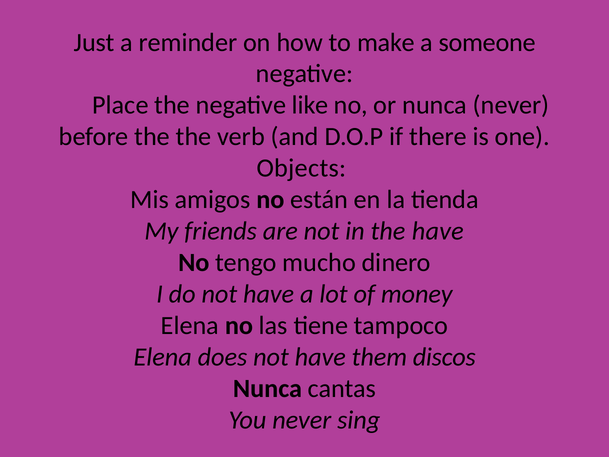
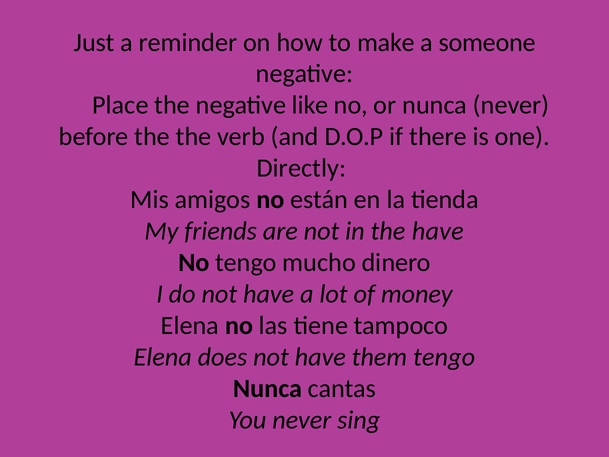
Objects: Objects -> Directly
them discos: discos -> tengo
